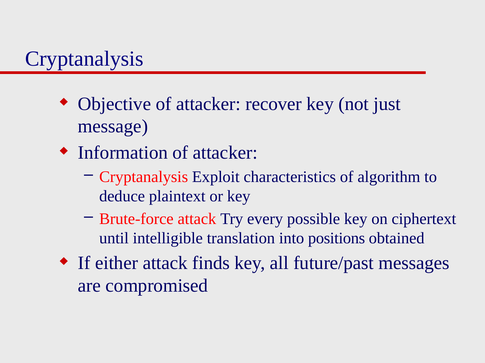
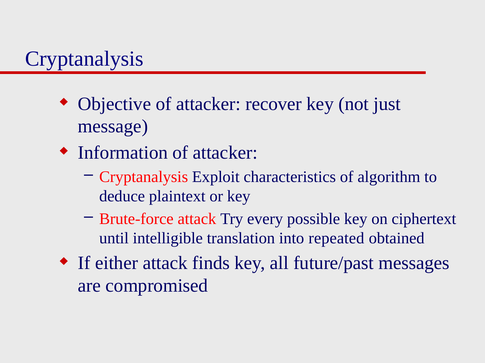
positions: positions -> repeated
